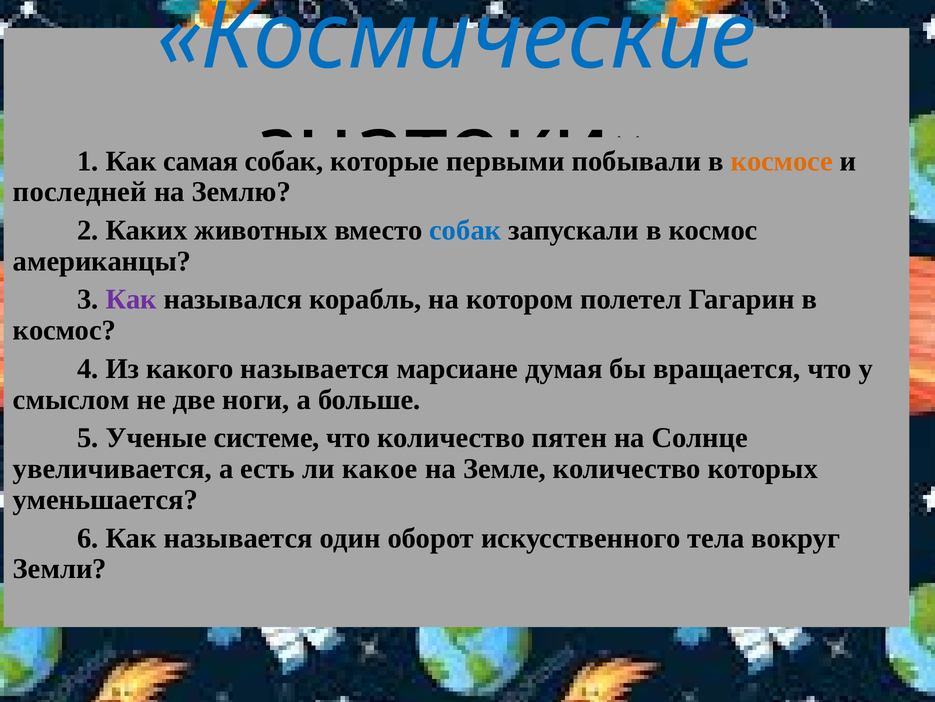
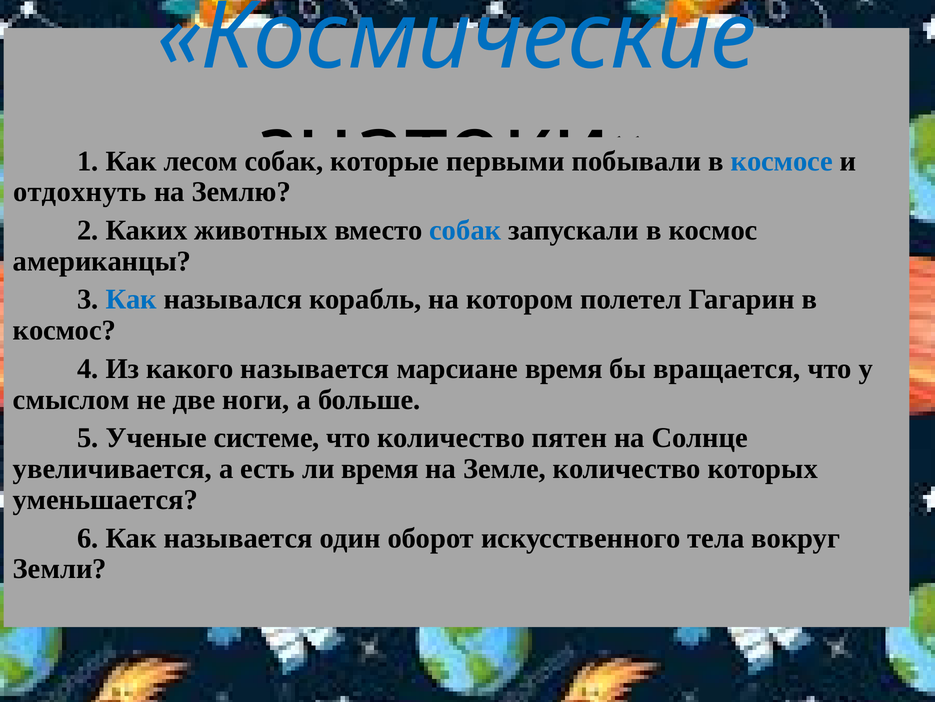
самая: самая -> лесом
космосе colour: orange -> blue
последней: последней -> отдохнуть
Как at (131, 299) colour: purple -> blue
марсиане думая: думая -> время
ли какое: какое -> время
